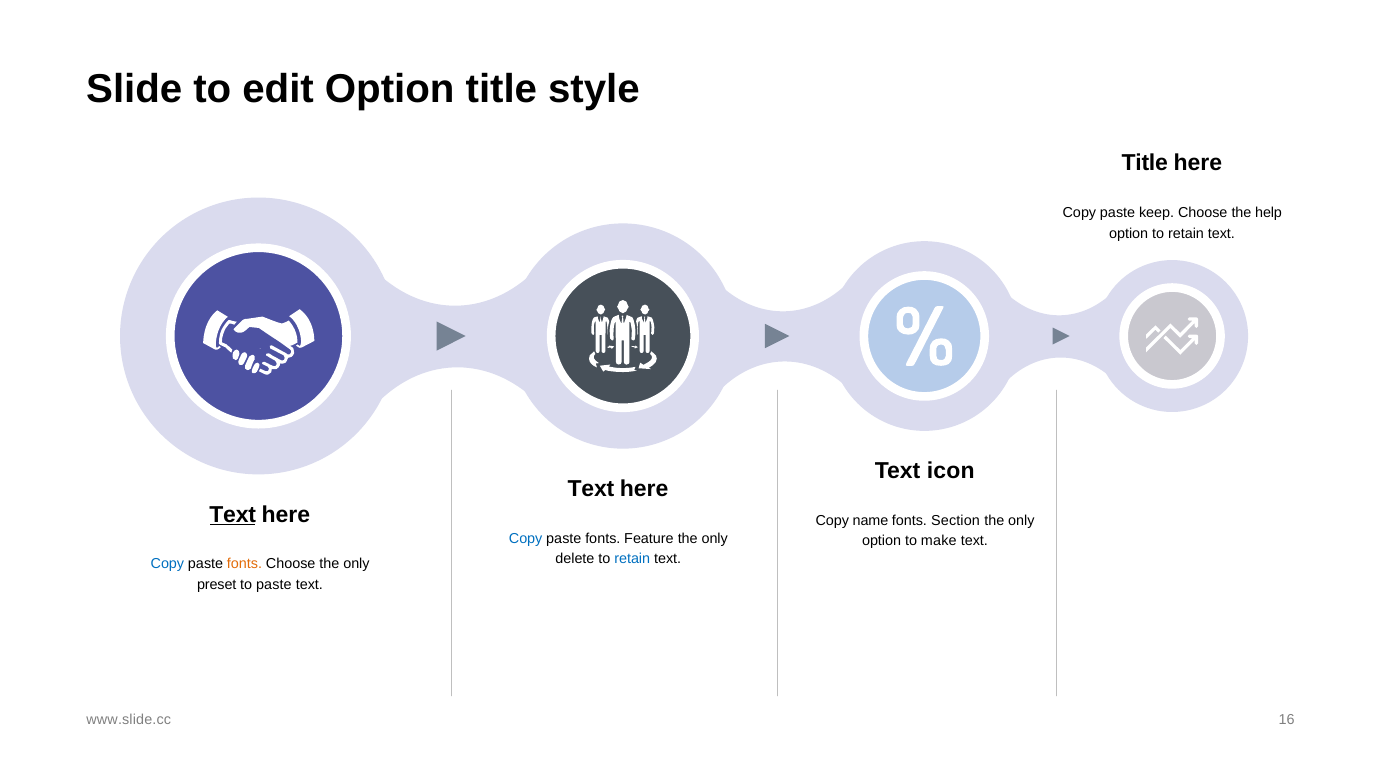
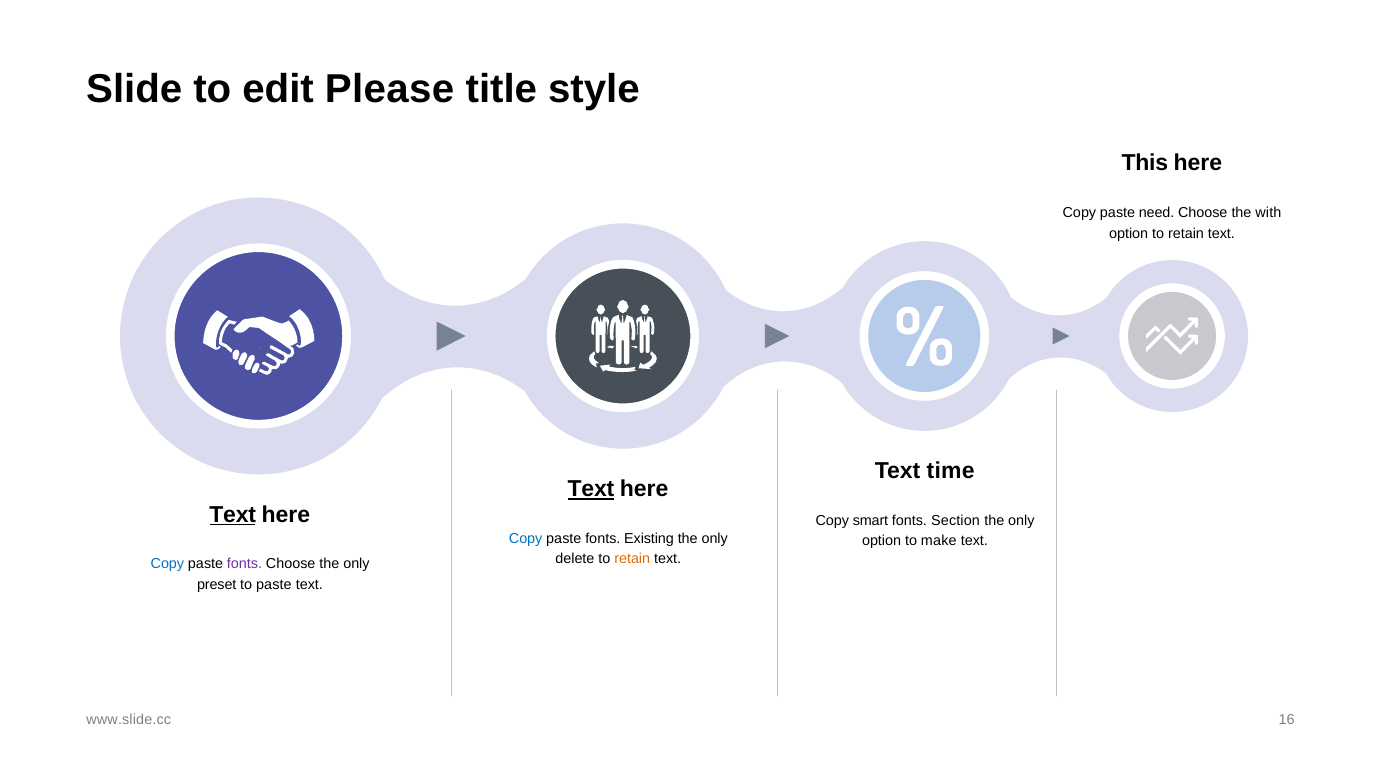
edit Option: Option -> Please
Title at (1145, 163): Title -> This
keep: keep -> need
help: help -> with
icon: icon -> time
Text at (591, 489) underline: none -> present
name: name -> smart
Feature: Feature -> Existing
retain at (632, 559) colour: blue -> orange
fonts at (245, 564) colour: orange -> purple
